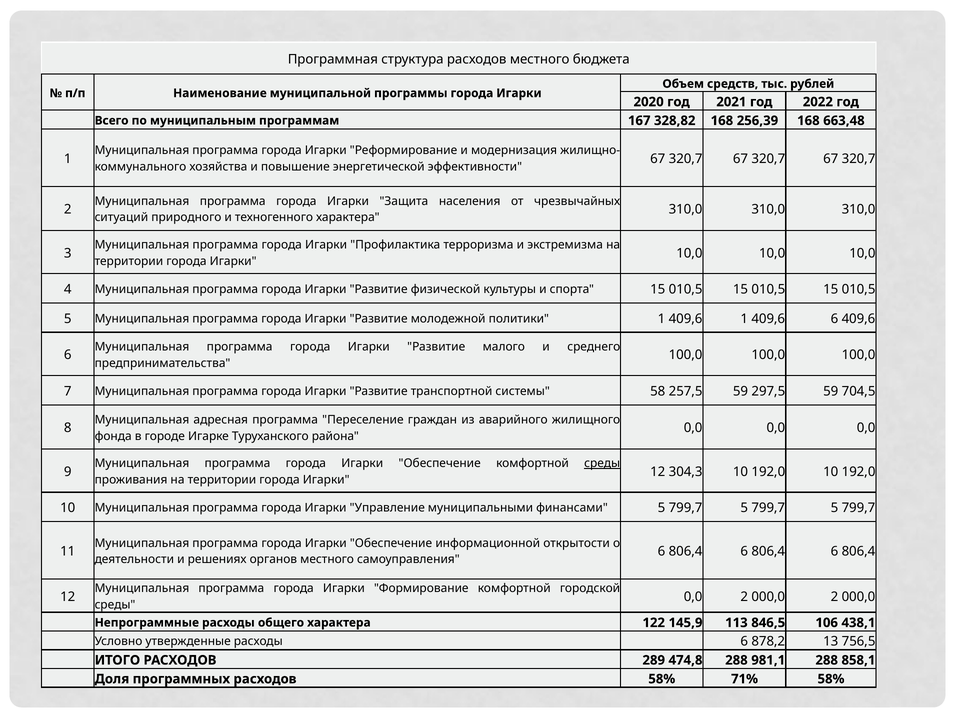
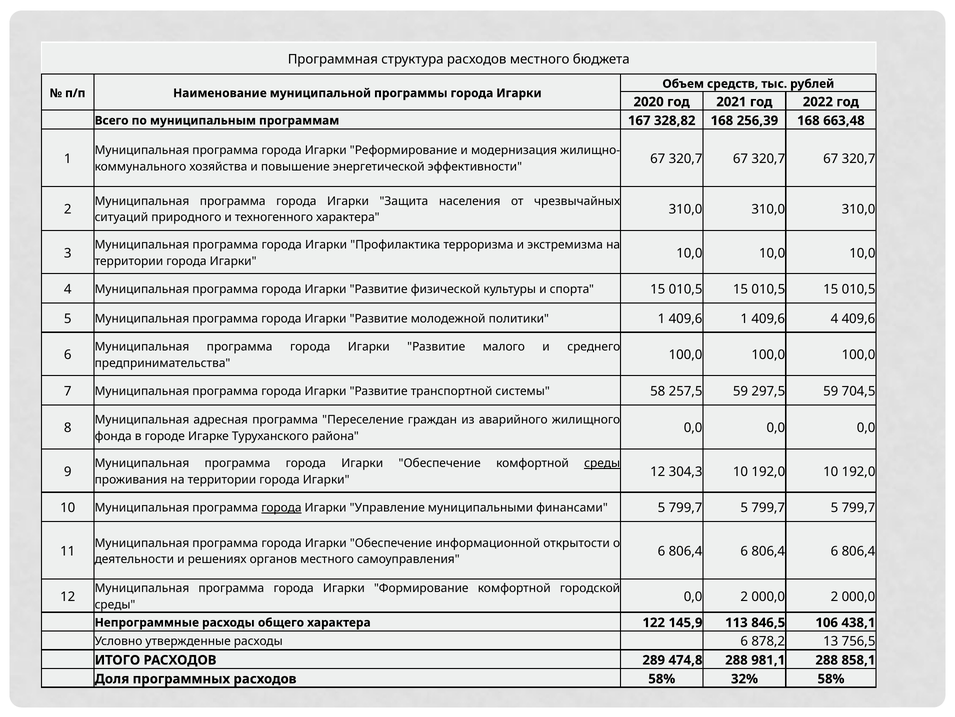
1 409,6 6: 6 -> 4
города at (281, 507) underline: none -> present
71%: 71% -> 32%
